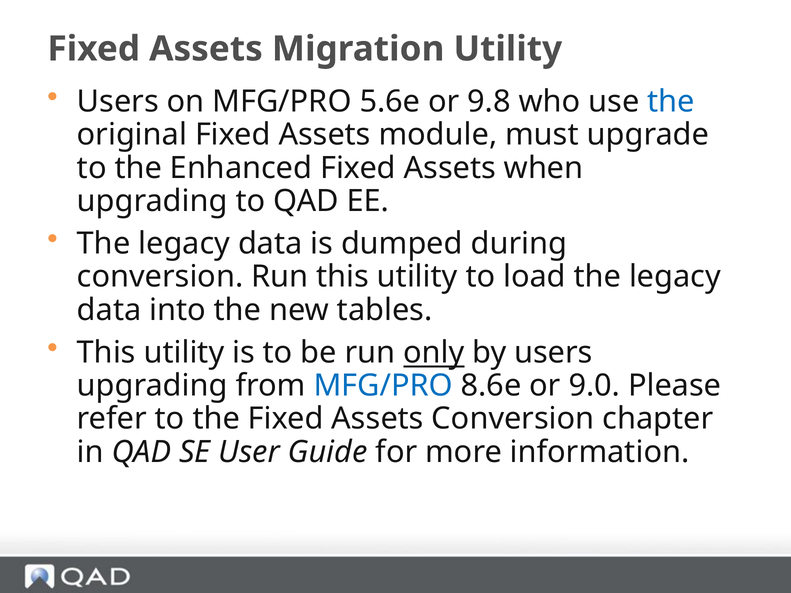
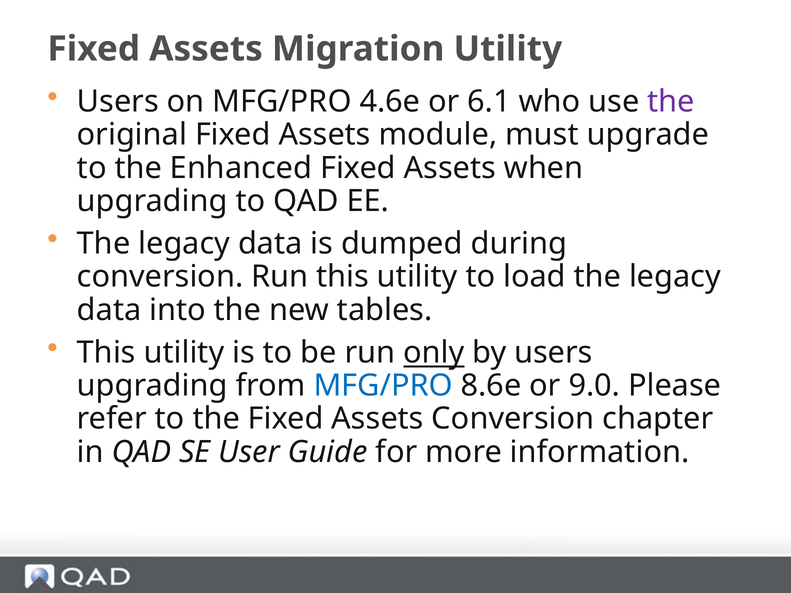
5.6e: 5.6e -> 4.6e
9.8: 9.8 -> 6.1
the at (671, 101) colour: blue -> purple
